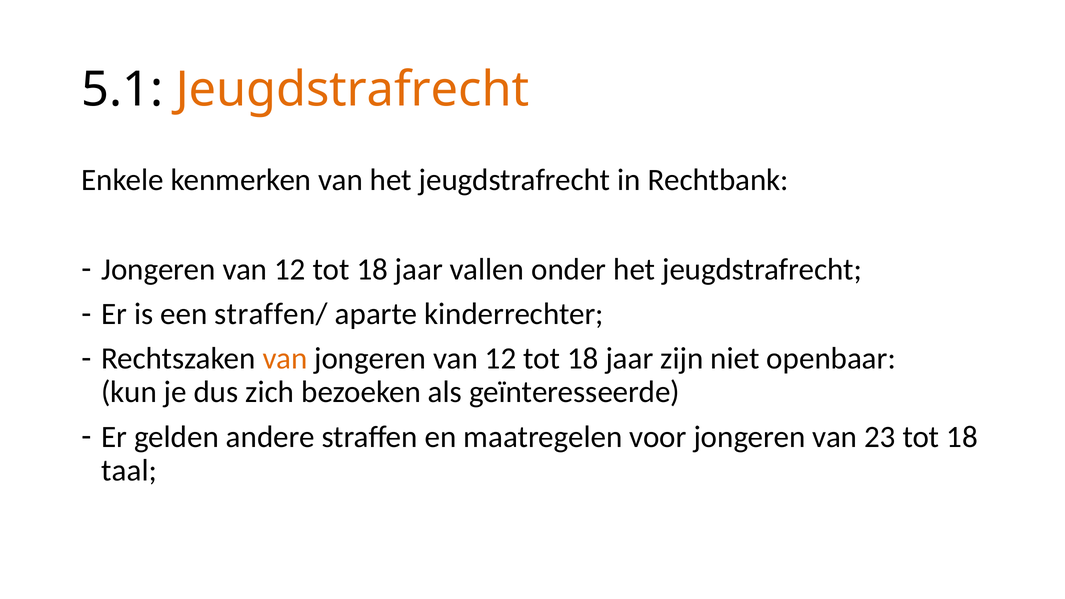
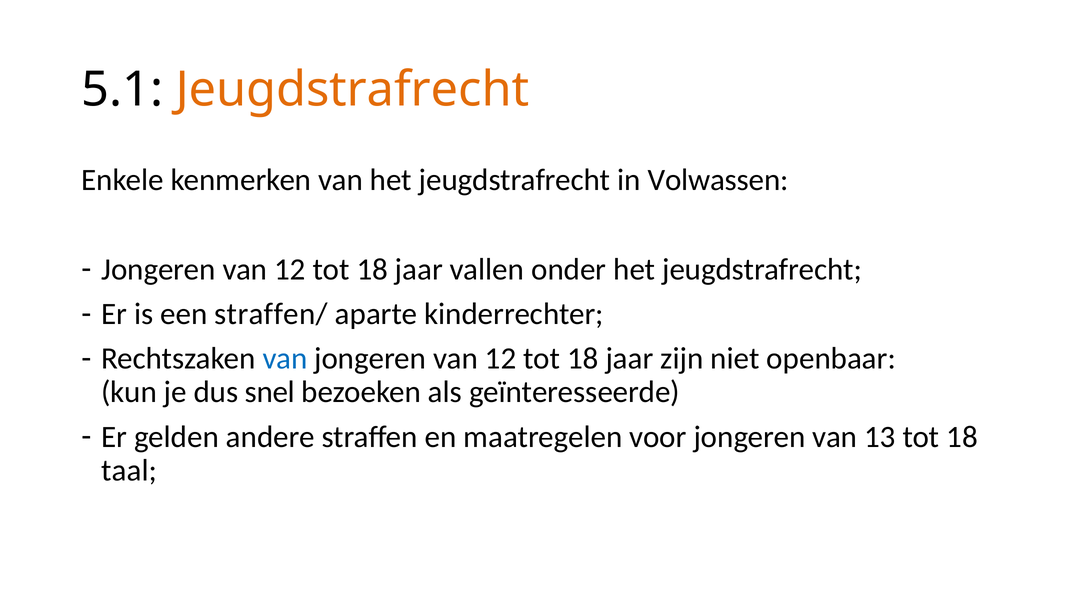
Rechtbank: Rechtbank -> Volwassen
van at (285, 359) colour: orange -> blue
zich: zich -> snel
23: 23 -> 13
